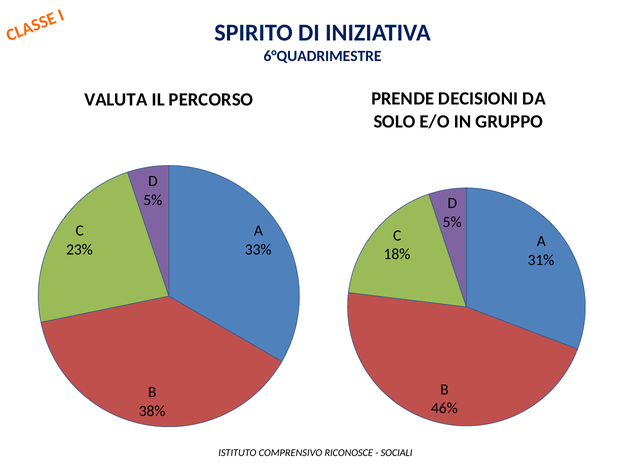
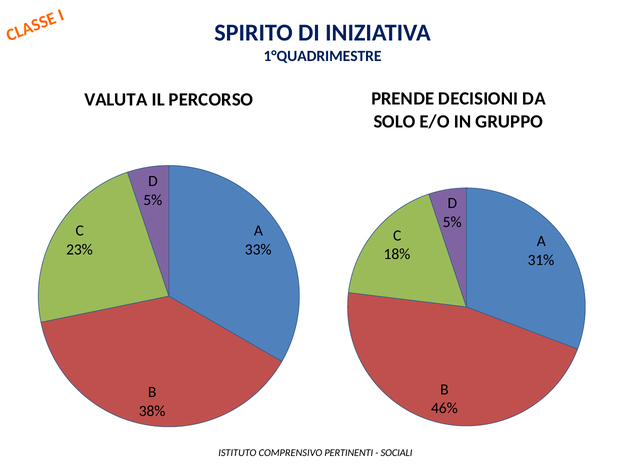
6°QUADRIMESTRE: 6°QUADRIMESTRE -> 1°QUADRIMESTRE
RICONOSCE: RICONOSCE -> PERTINENTI
